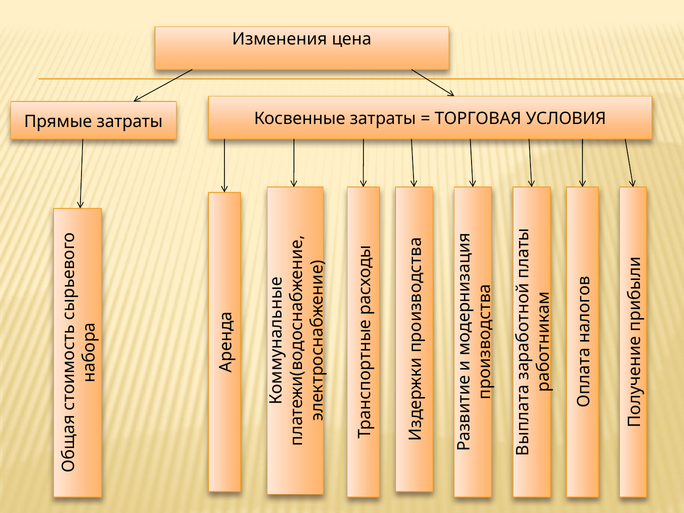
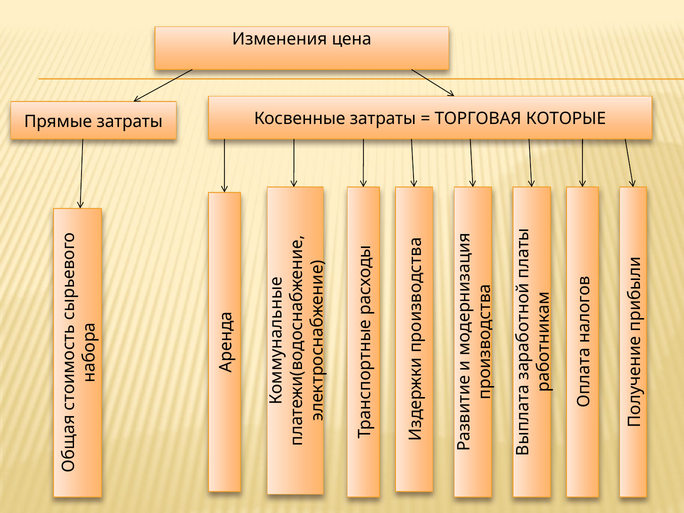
УСЛОВИЯ: УСЛОВИЯ -> КОТОРЫЕ
